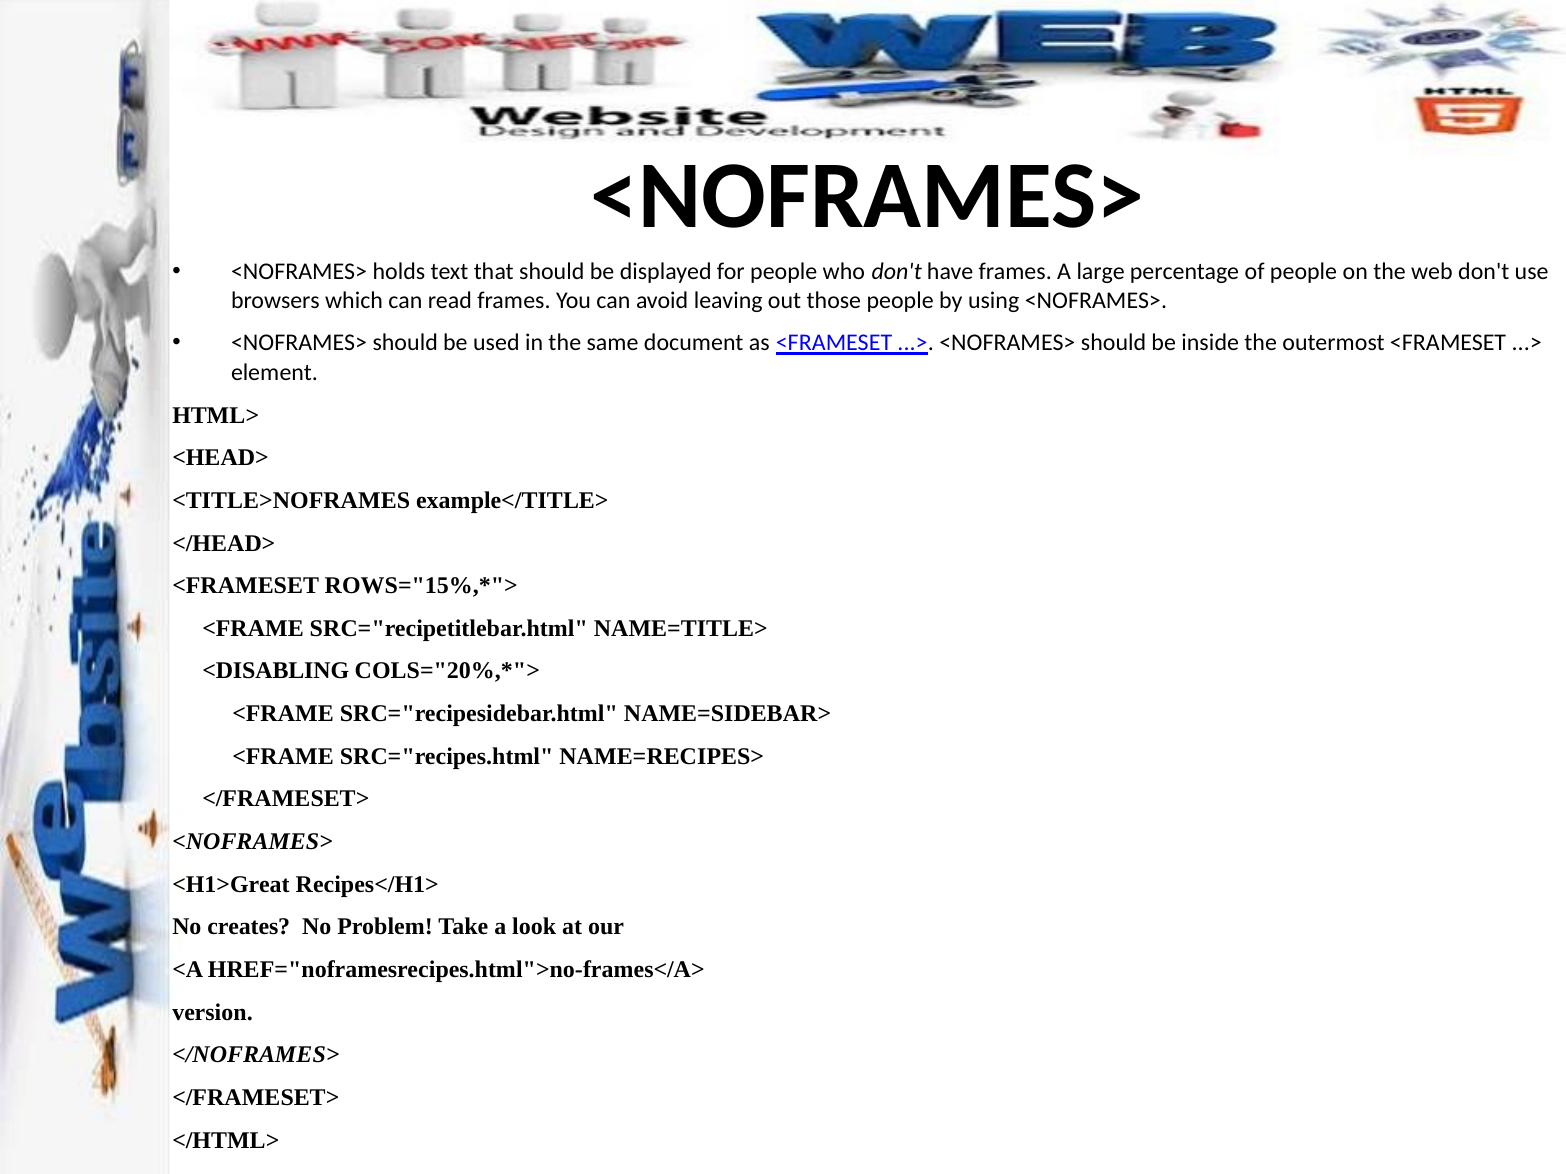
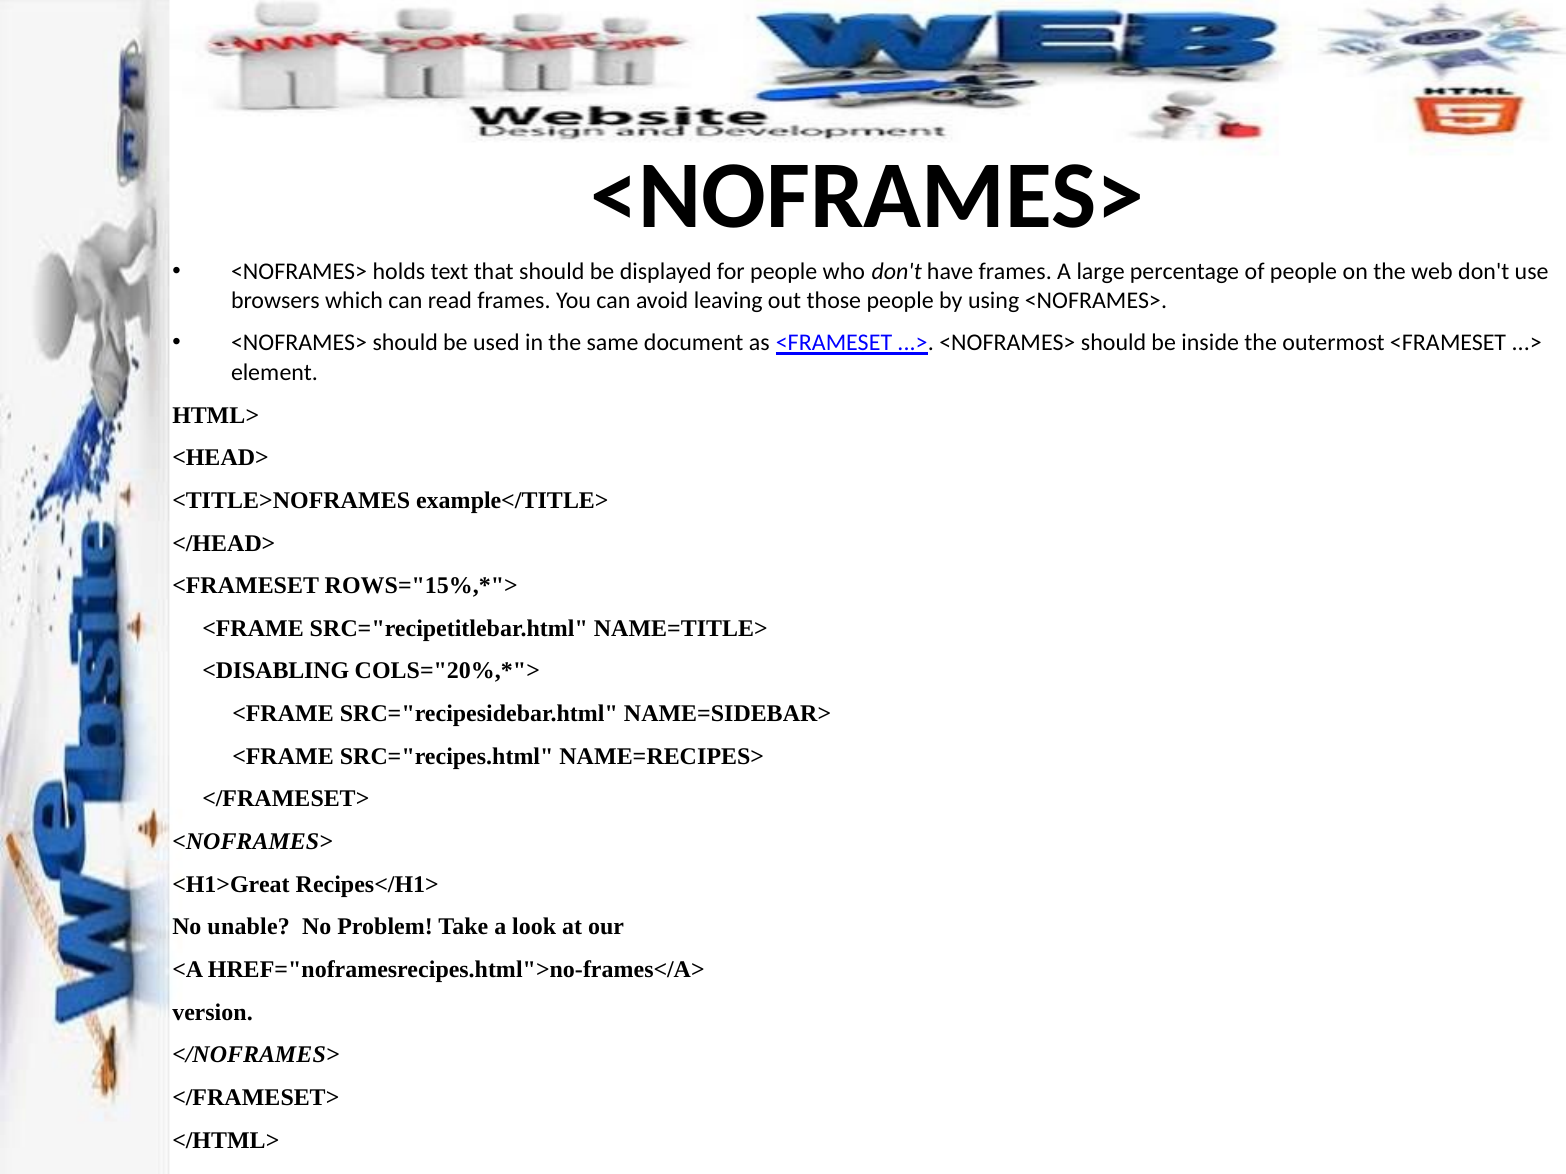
creates: creates -> unable
